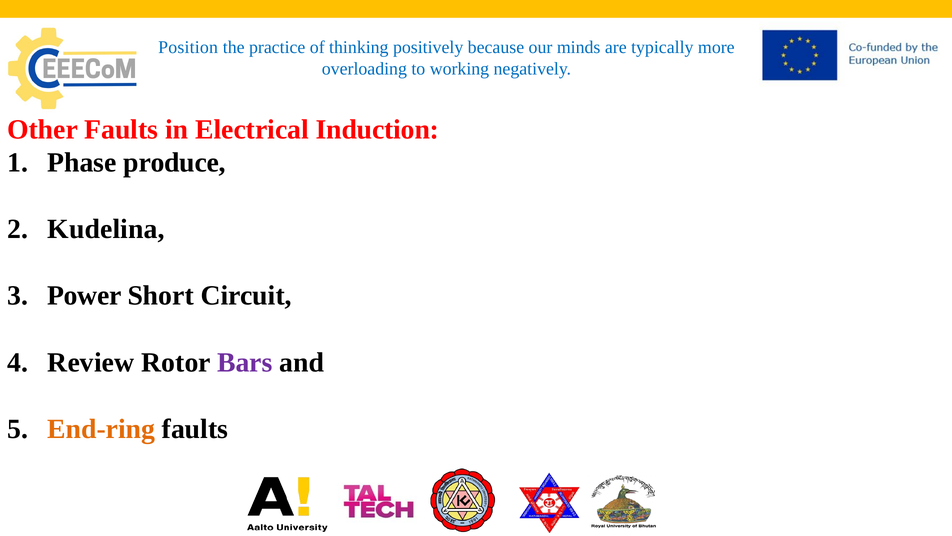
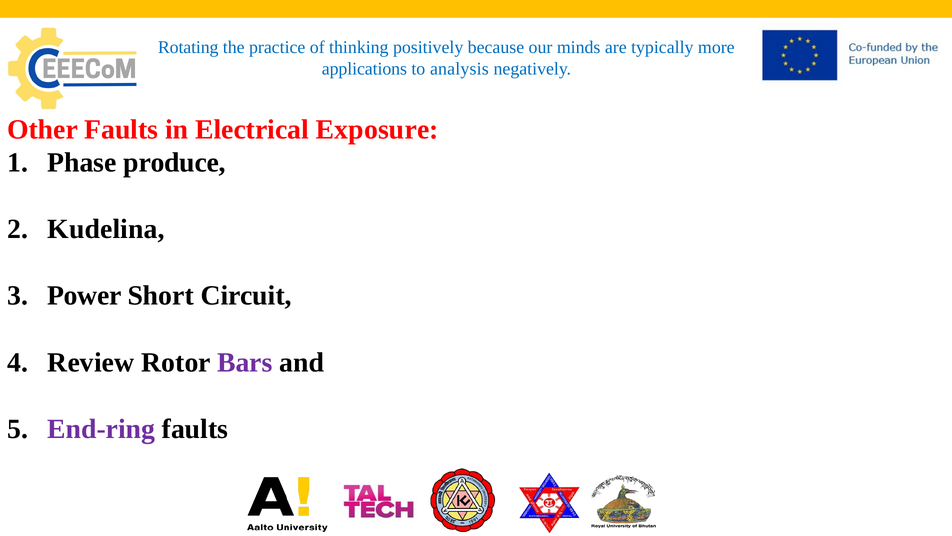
Position: Position -> Rotating
overloading: overloading -> applications
working: working -> analysis
Induction: Induction -> Exposure
End-ring colour: orange -> purple
